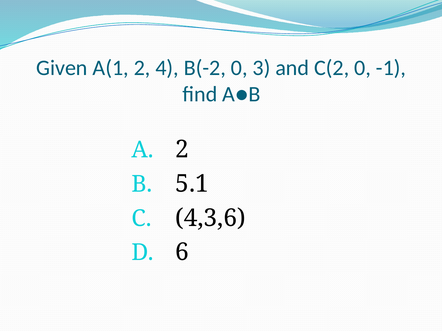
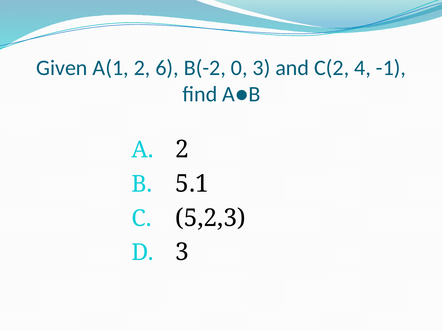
4: 4 -> 6
C(2 0: 0 -> 4
4,3,6: 4,3,6 -> 5,2,3
6 at (182, 253): 6 -> 3
